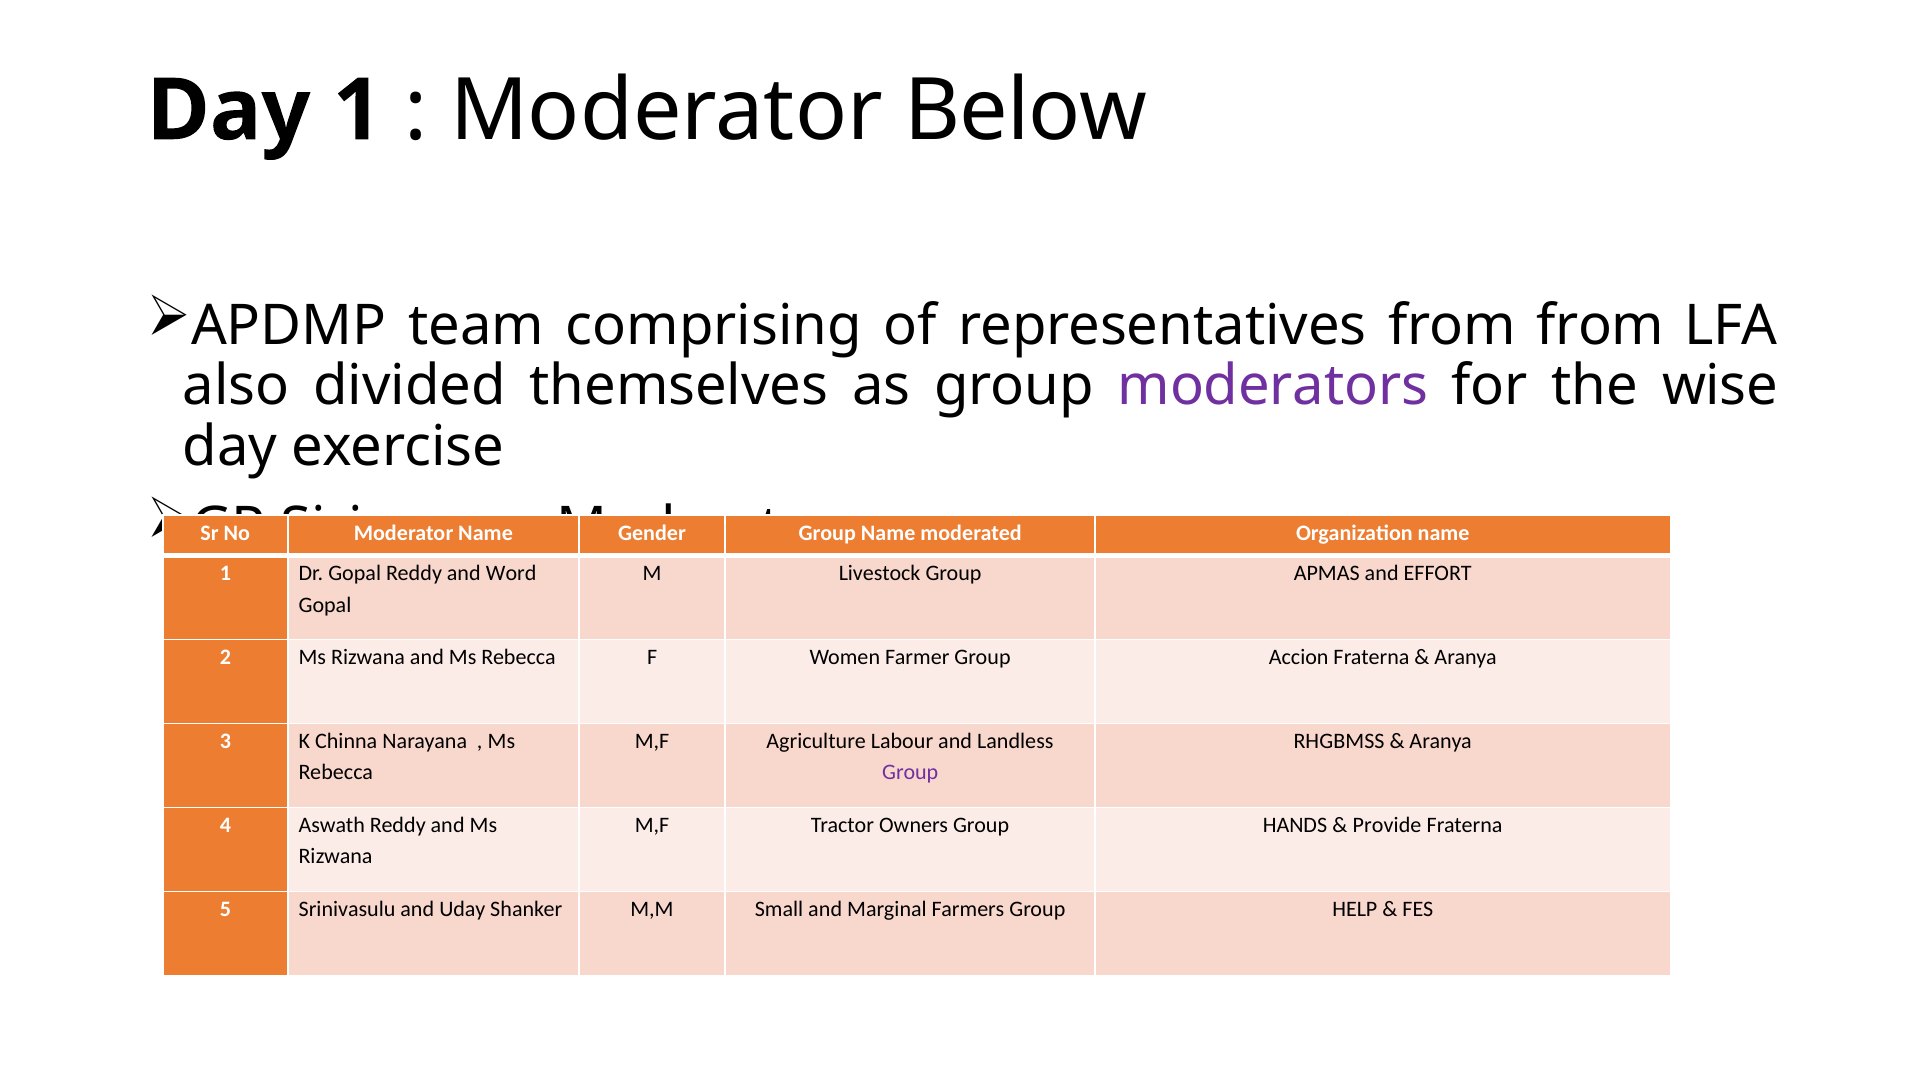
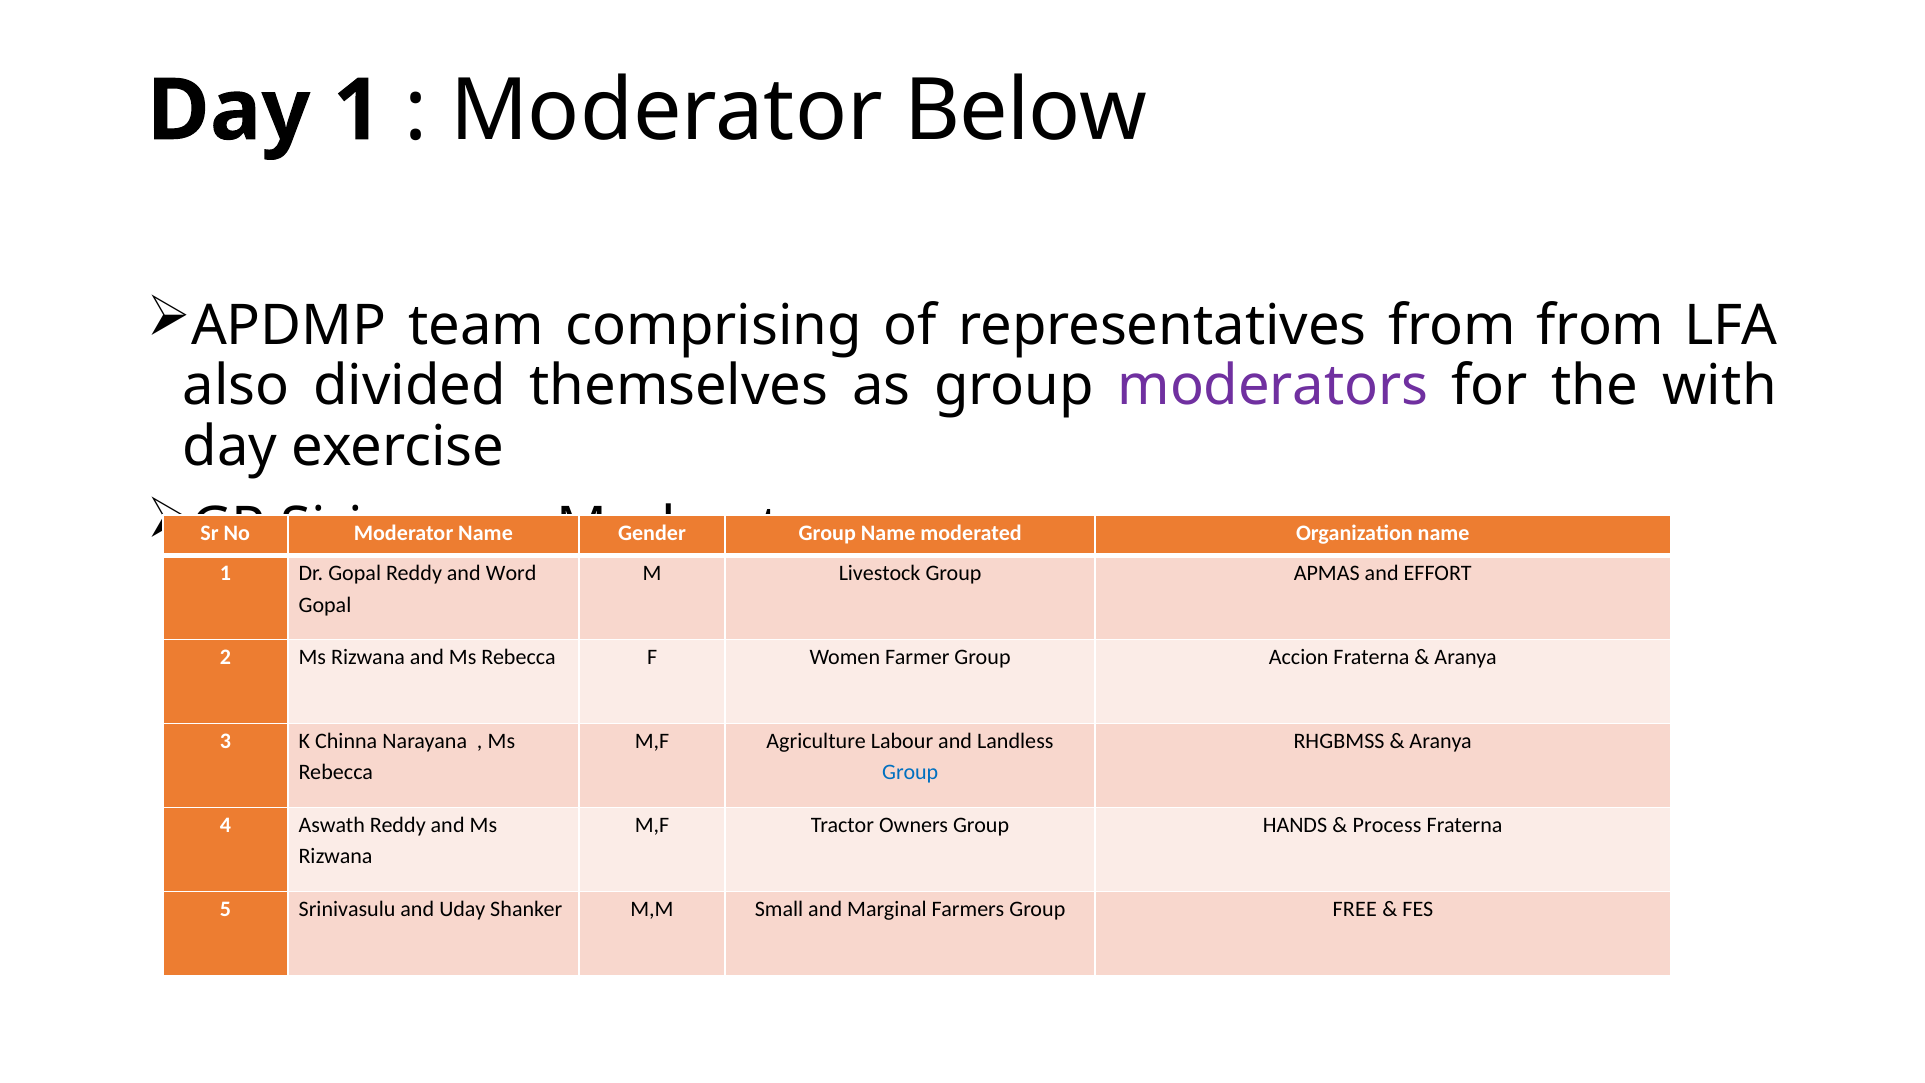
wise: wise -> with
Group at (910, 773) colour: purple -> blue
Provide: Provide -> Process
HELP: HELP -> FREE
